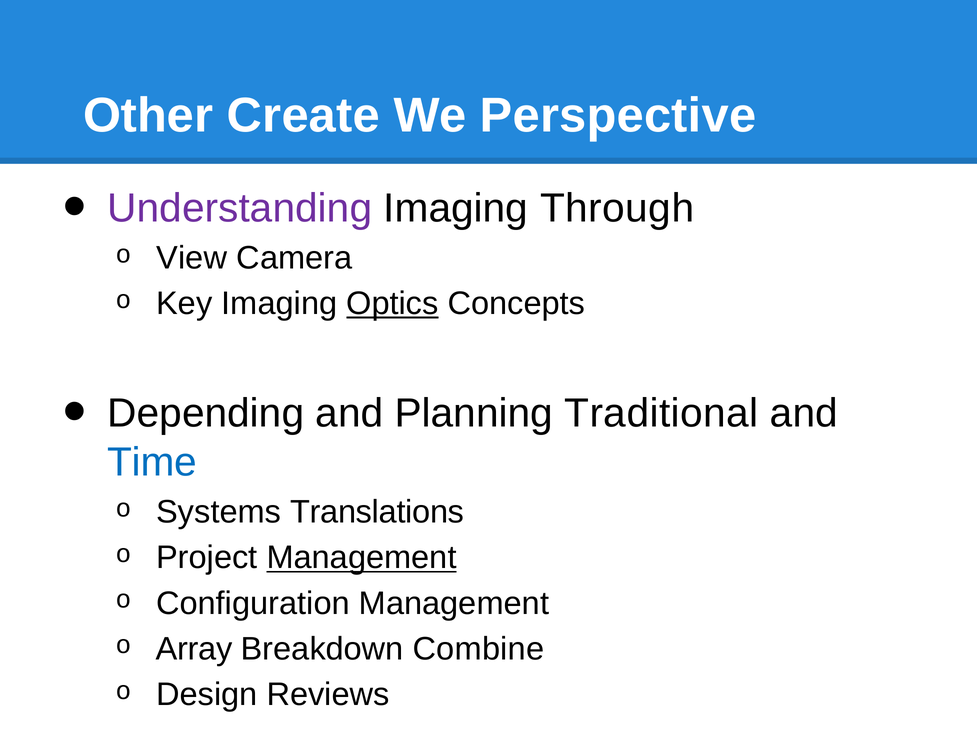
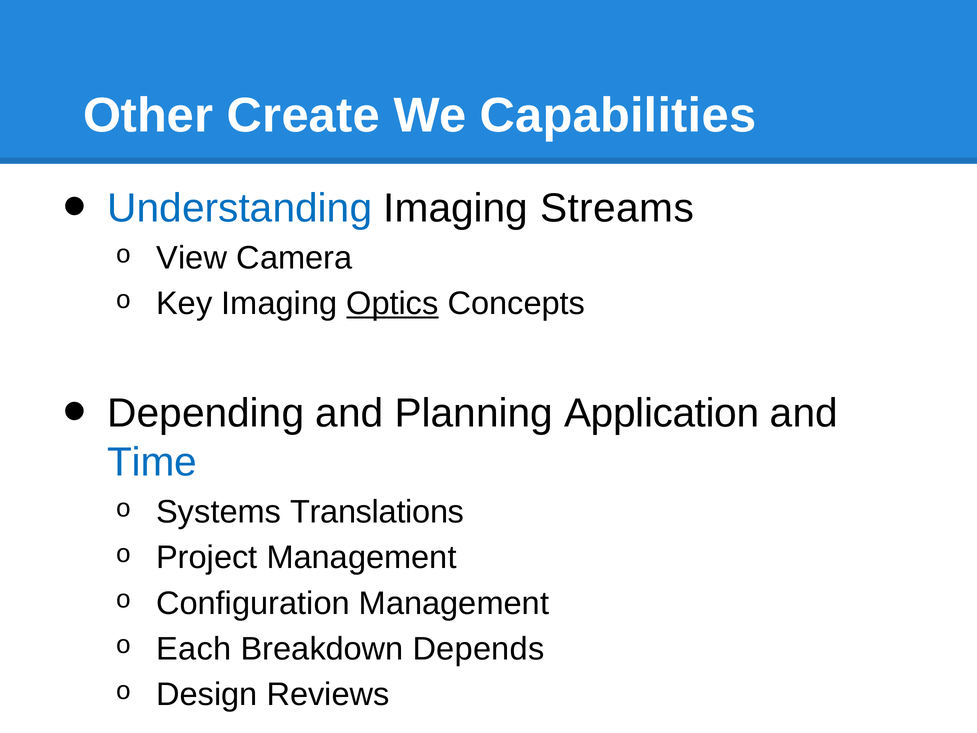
Perspective: Perspective -> Capabilities
Understanding colour: purple -> blue
Through: Through -> Streams
Traditional: Traditional -> Application
Management at (362, 558) underline: present -> none
Array: Array -> Each
Combine: Combine -> Depends
